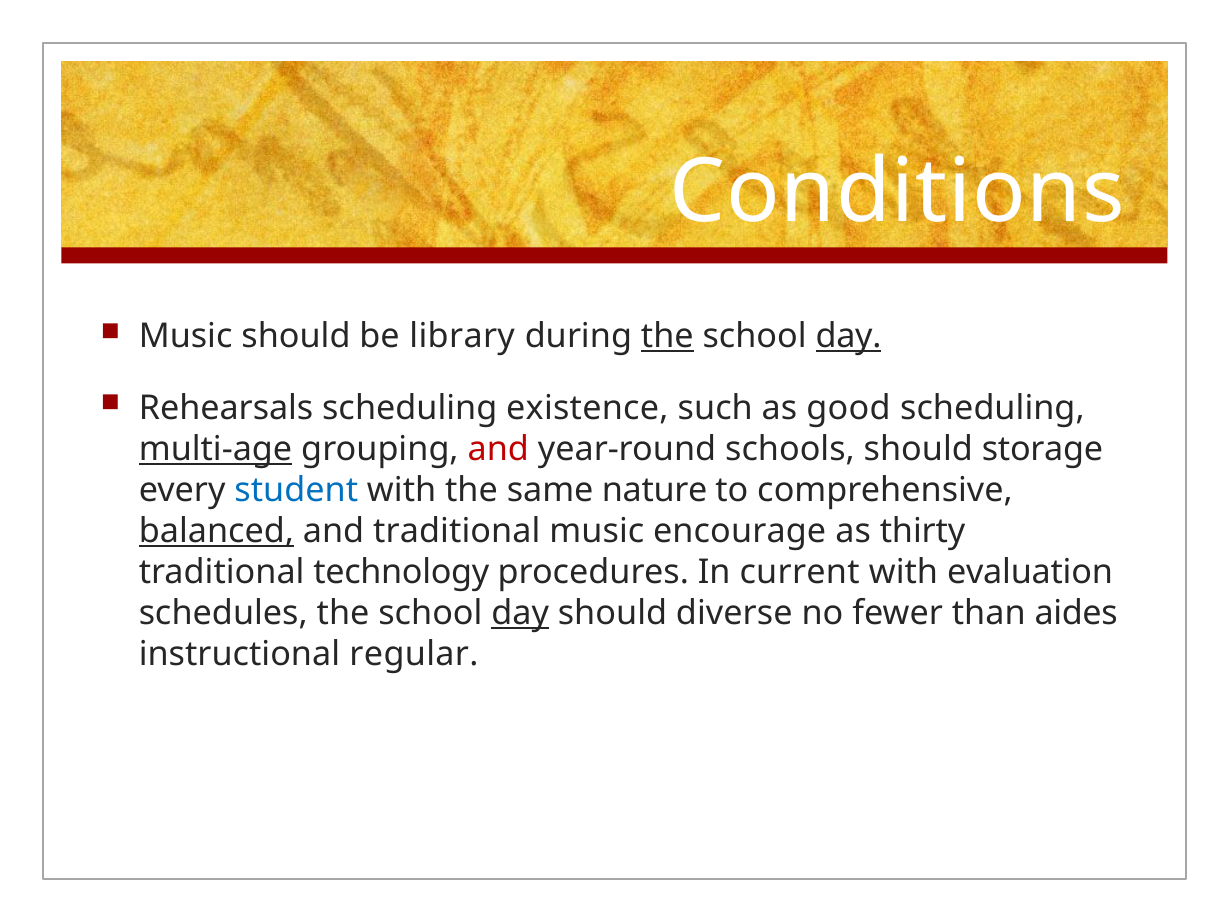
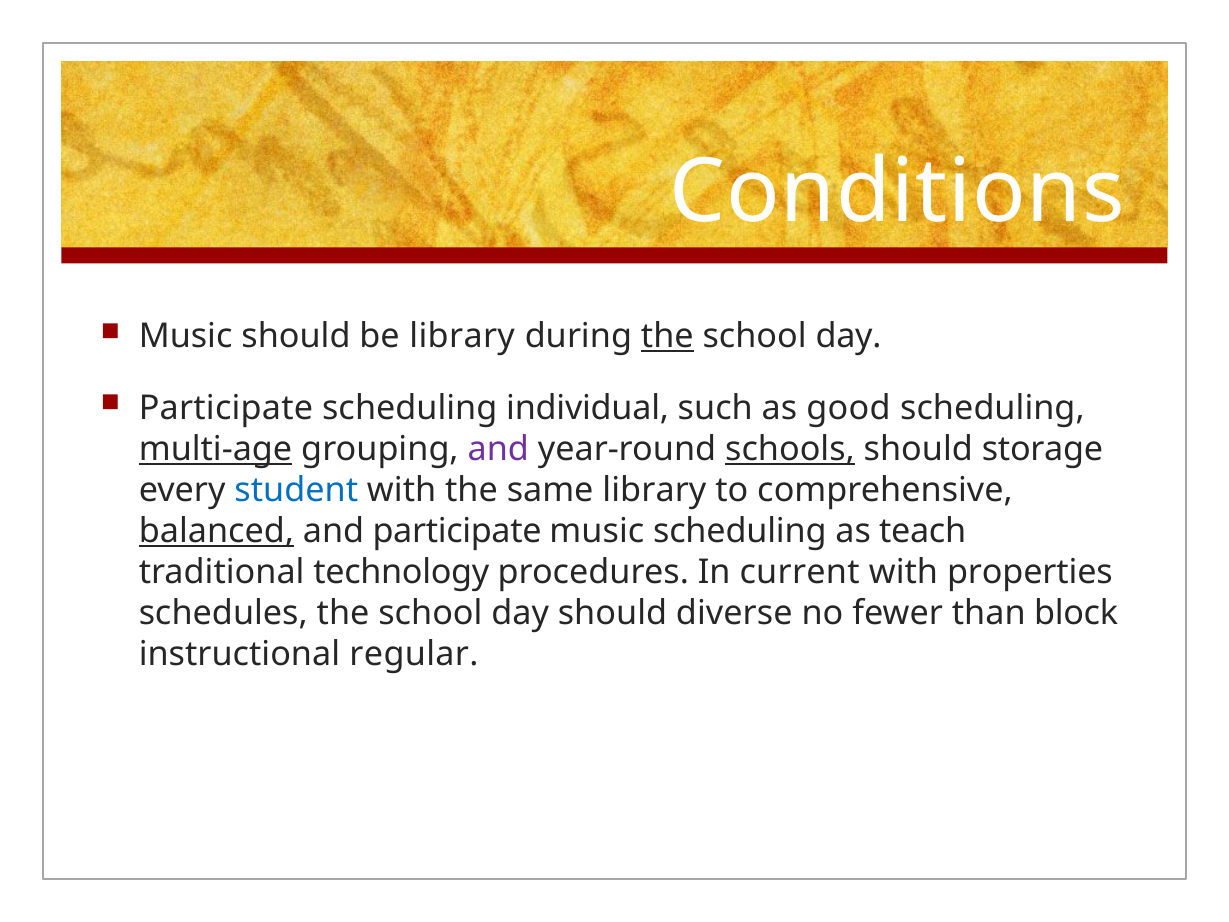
day at (849, 336) underline: present -> none
Rehearsals at (226, 408): Rehearsals -> Participate
existence: existence -> individual
and at (498, 449) colour: red -> purple
schools underline: none -> present
same nature: nature -> library
and traditional: traditional -> participate
music encourage: encourage -> scheduling
thirty: thirty -> teach
evaluation: evaluation -> properties
day at (520, 613) underline: present -> none
aides: aides -> block
